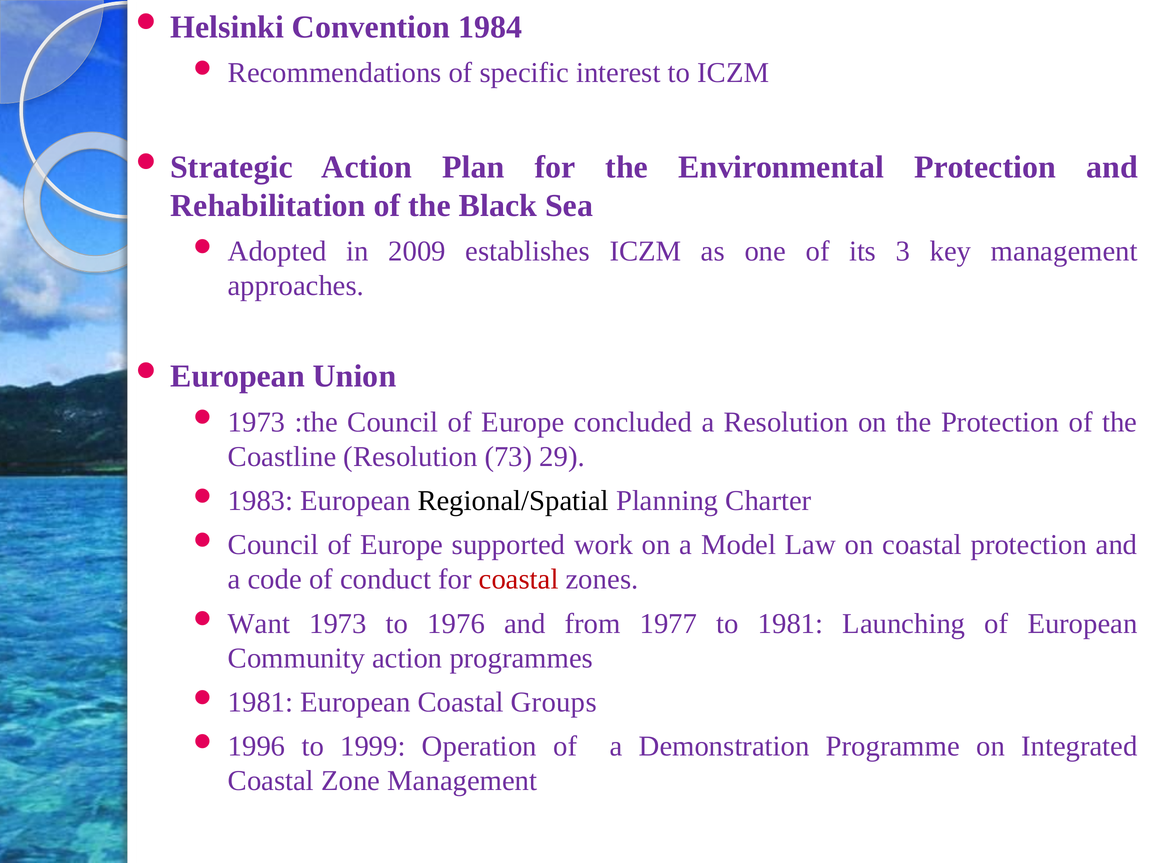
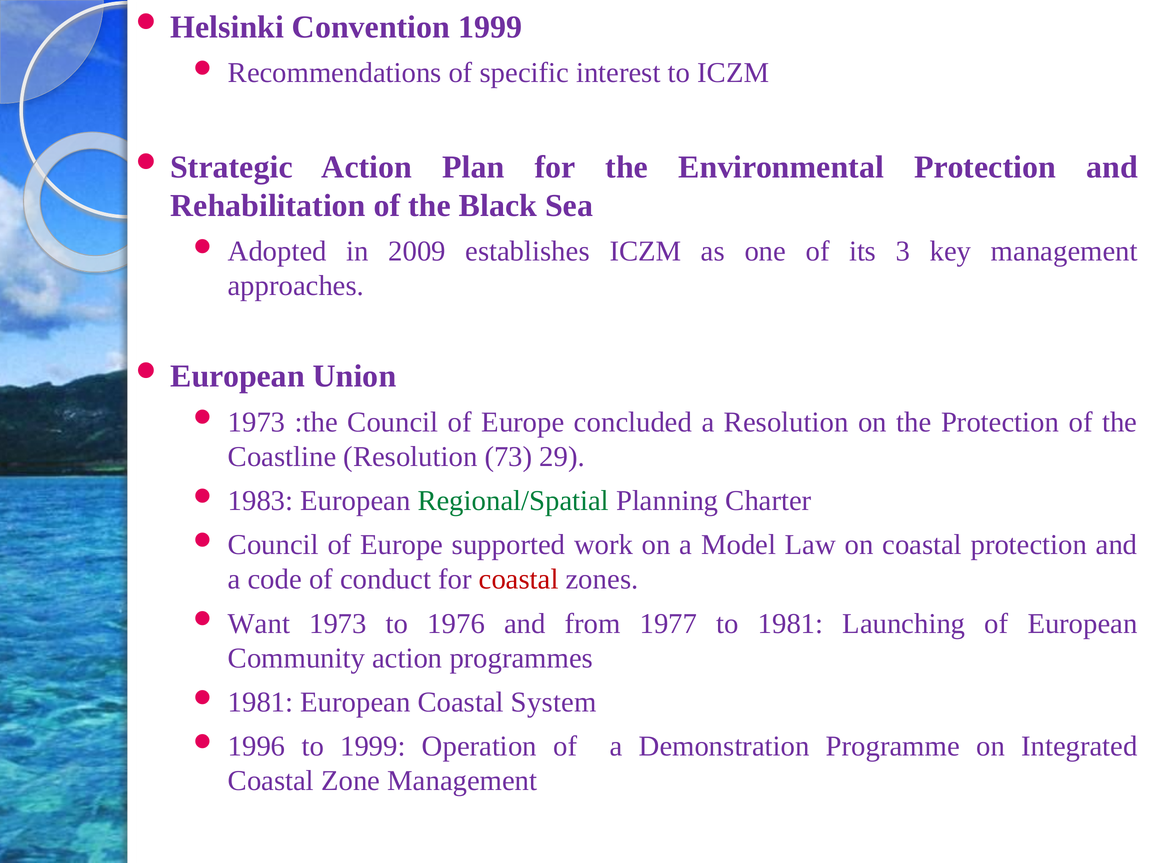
Convention 1984: 1984 -> 1999
Regional/Spatial colour: black -> green
Groups: Groups -> System
